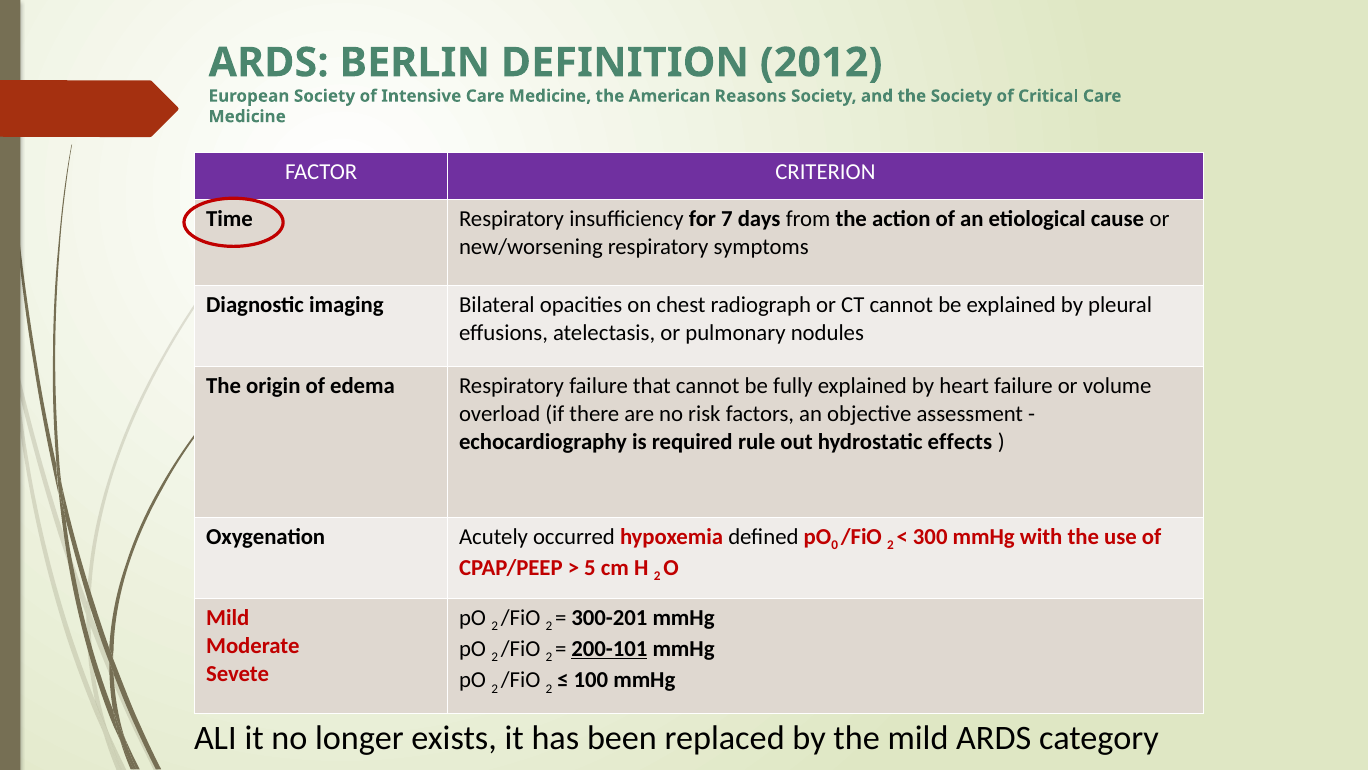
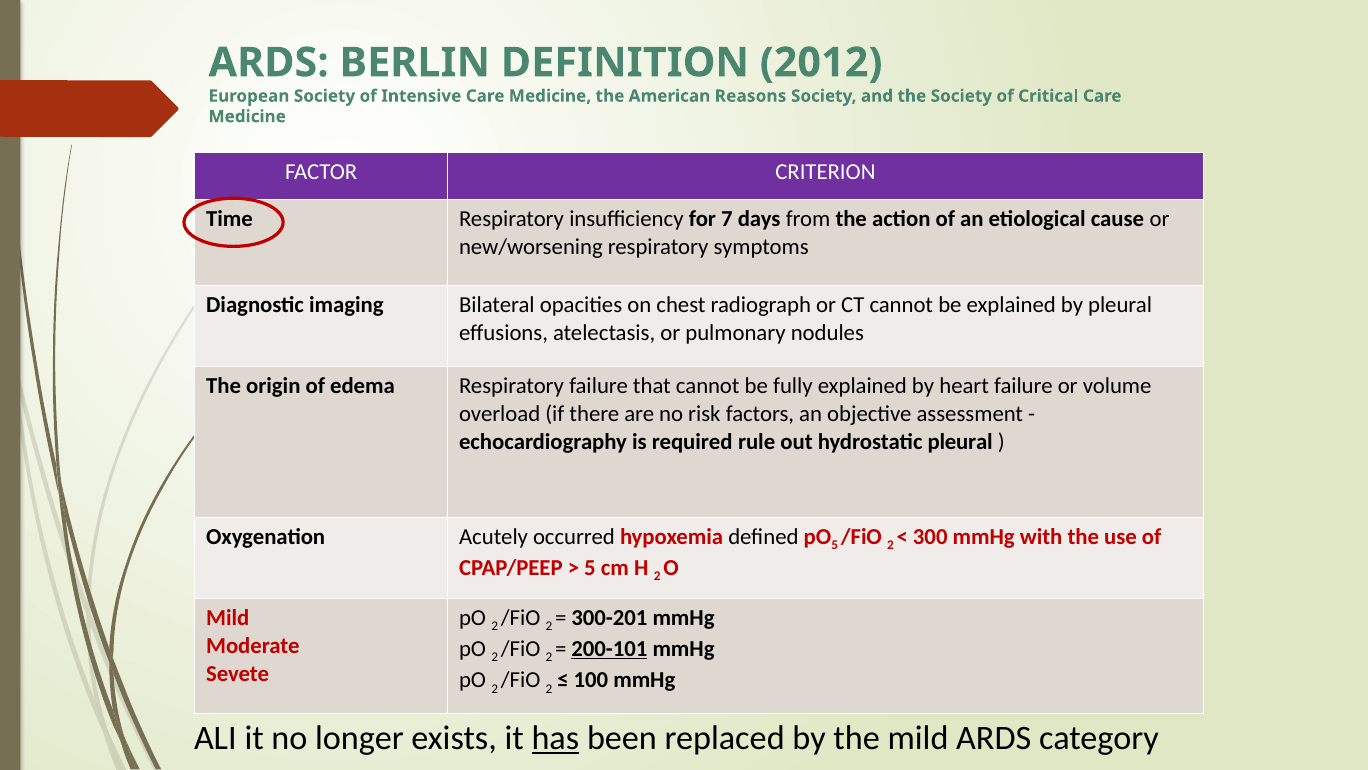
hydrostatic effects: effects -> pleural
pO 0: 0 -> 5
has underline: none -> present
